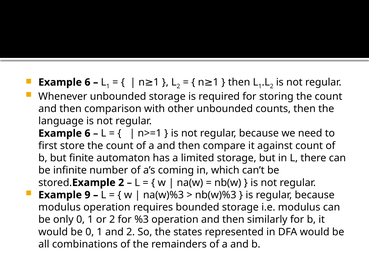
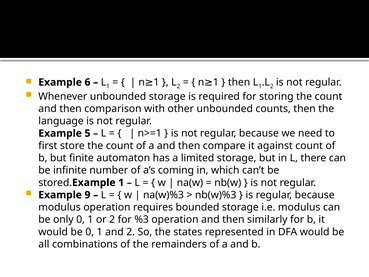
6 at (87, 133): 6 -> 5
Example 2: 2 -> 1
